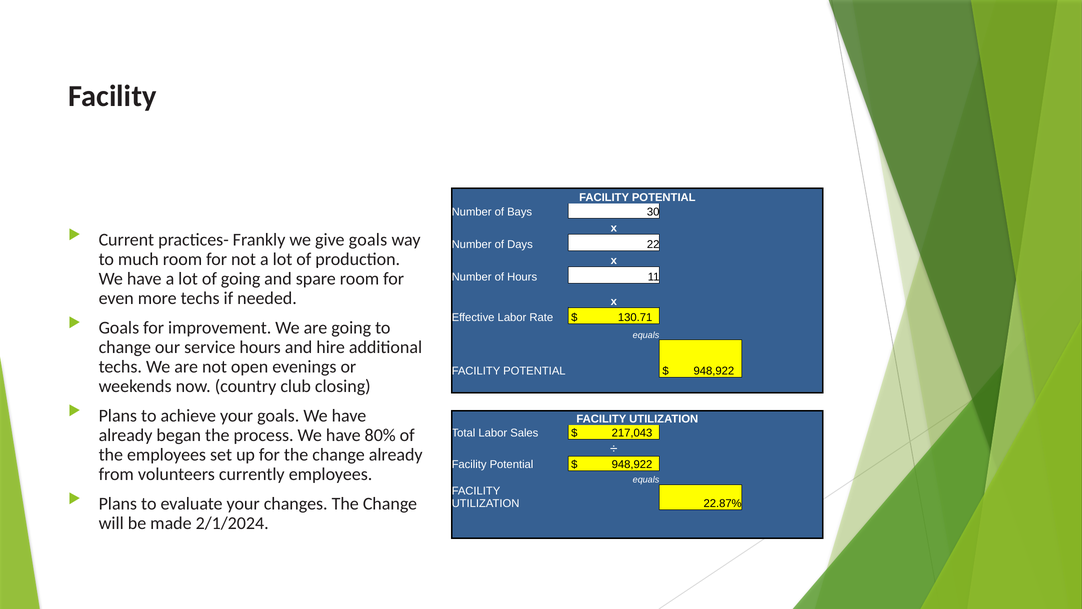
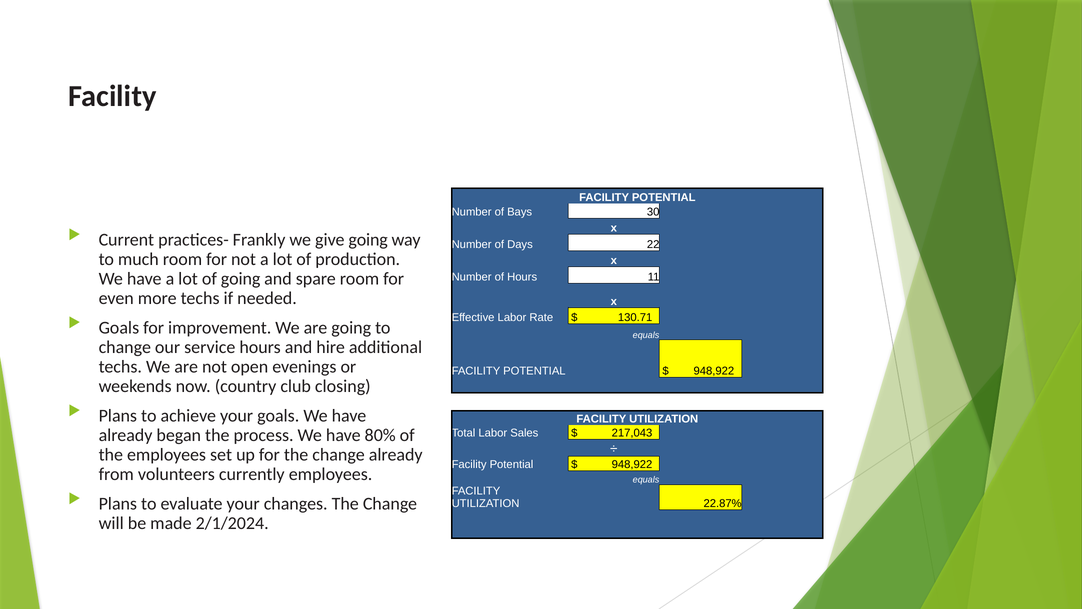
give goals: goals -> going
